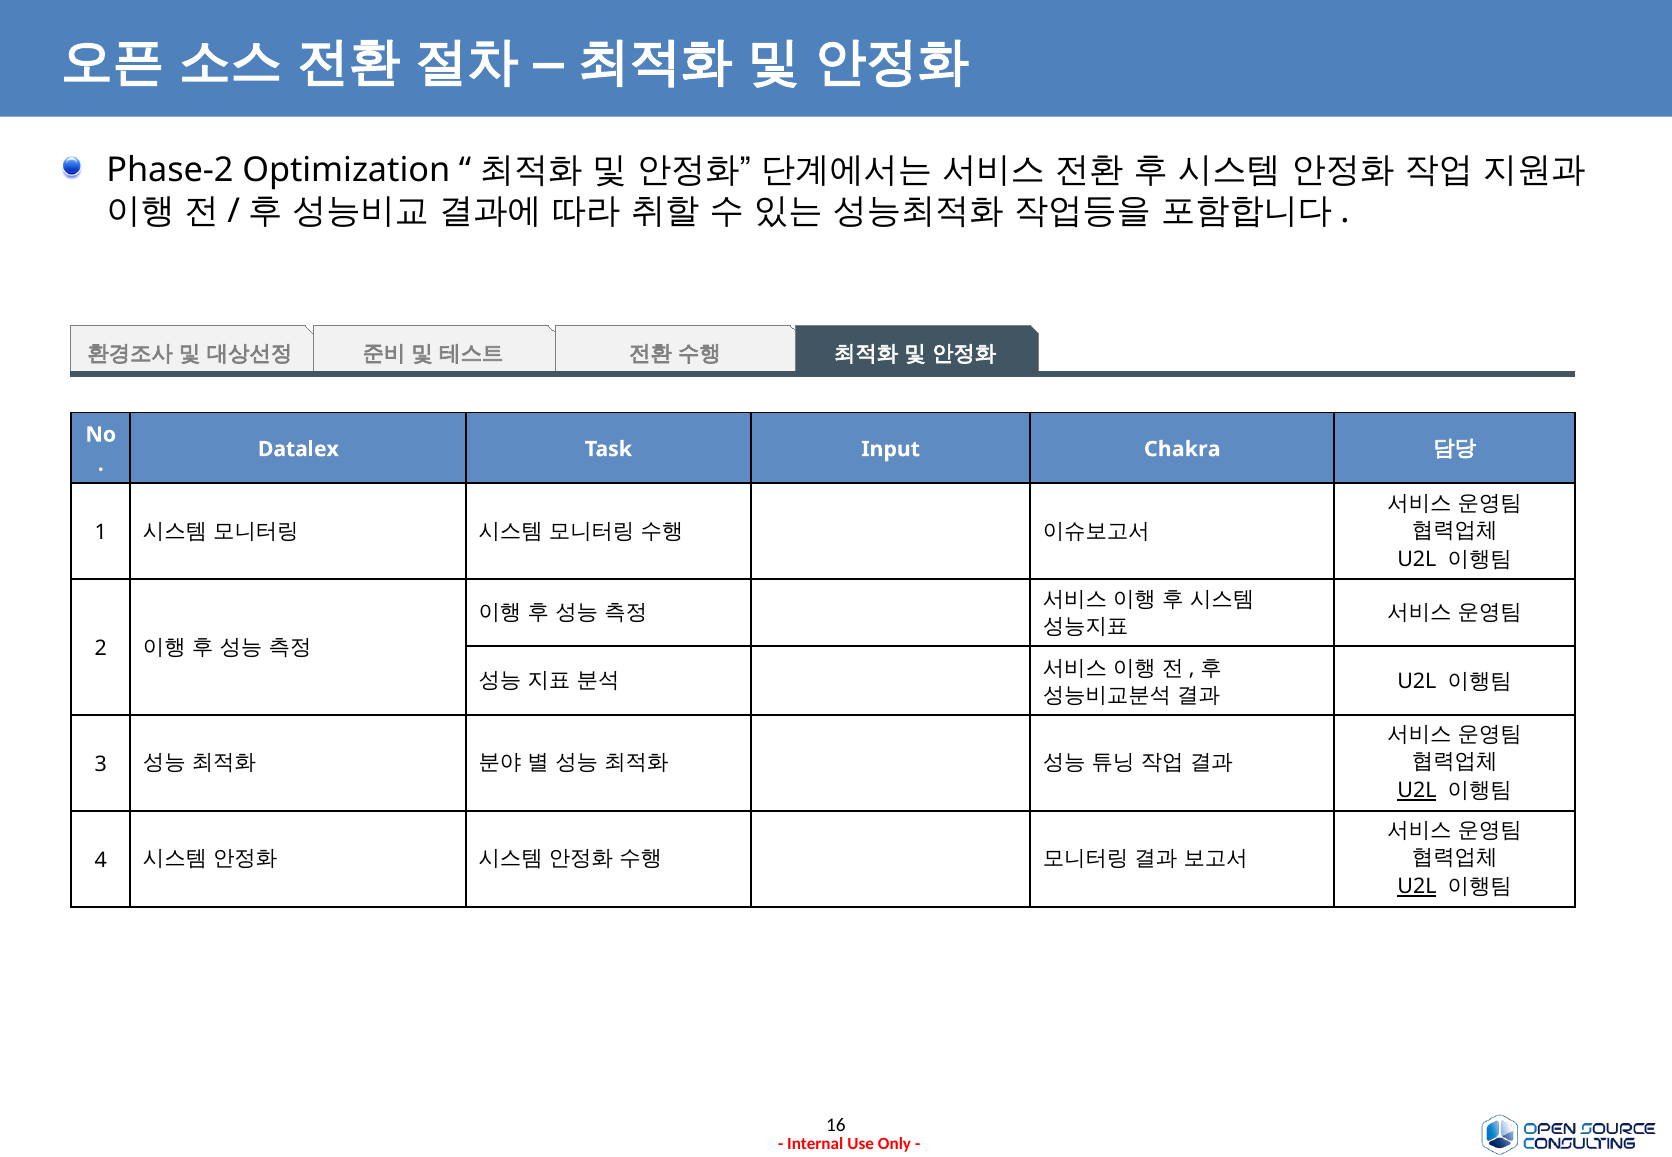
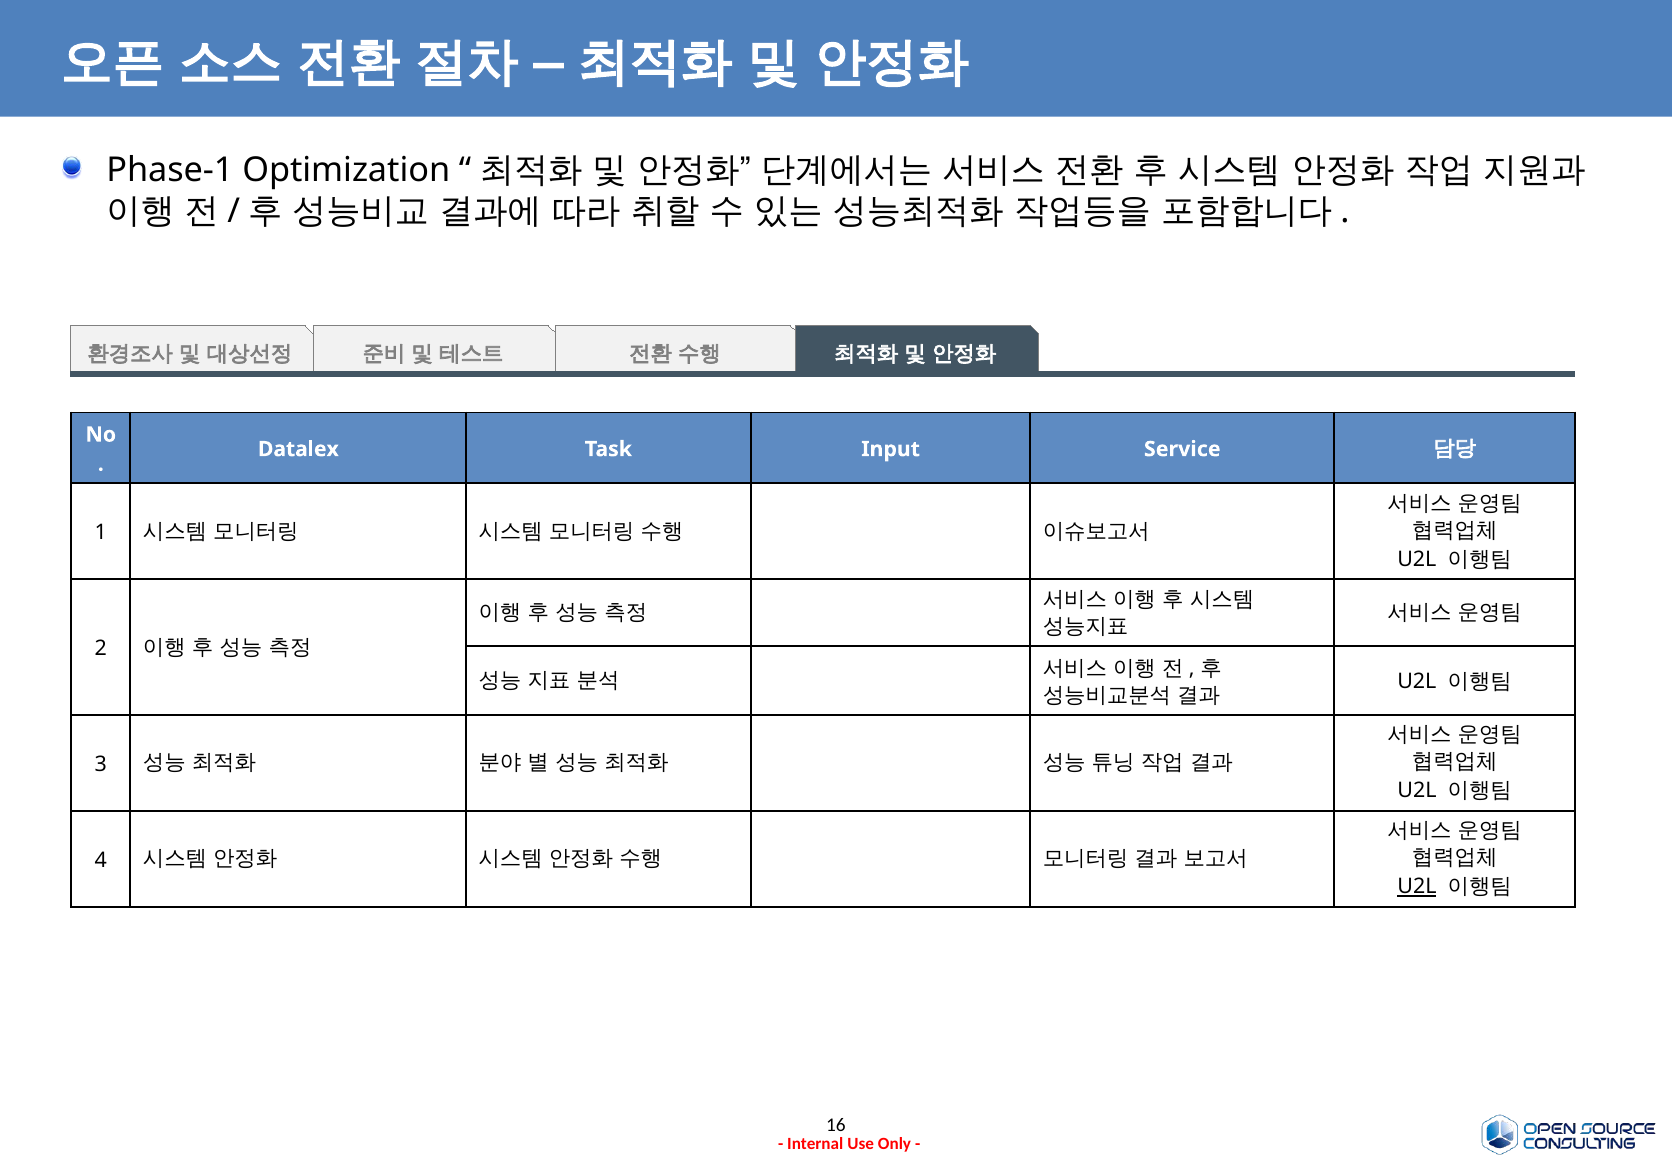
Phase-2: Phase-2 -> Phase-1
Chakra: Chakra -> Service
U2L at (1417, 791) underline: present -> none
